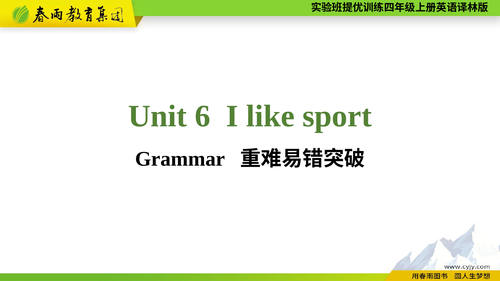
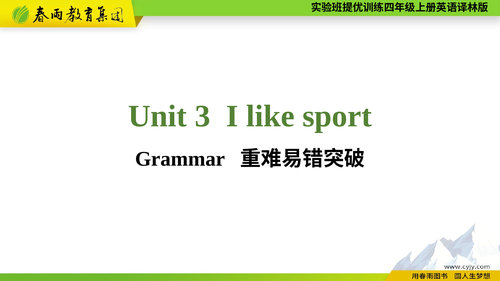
6: 6 -> 3
